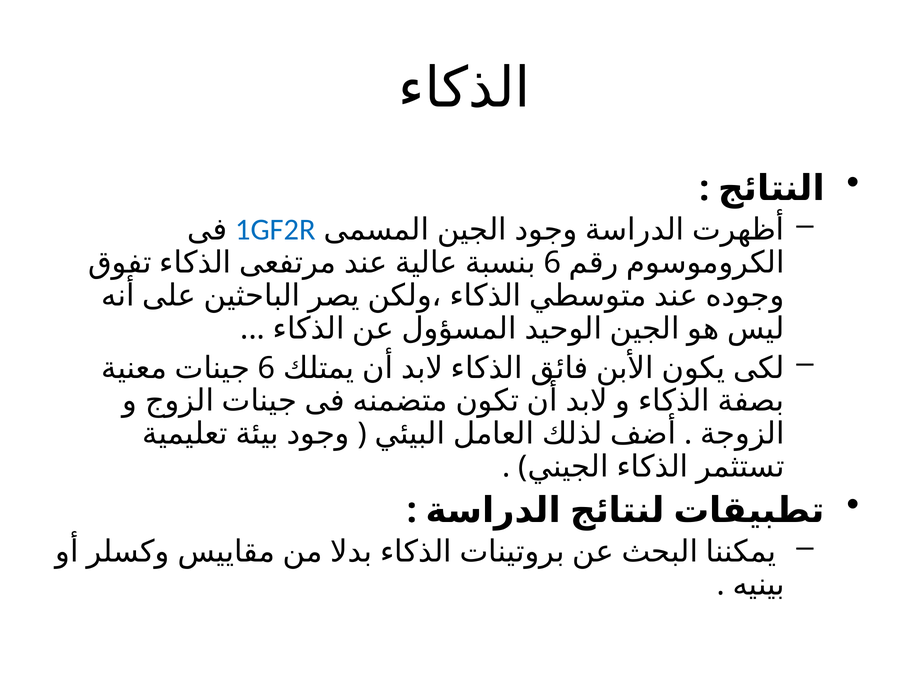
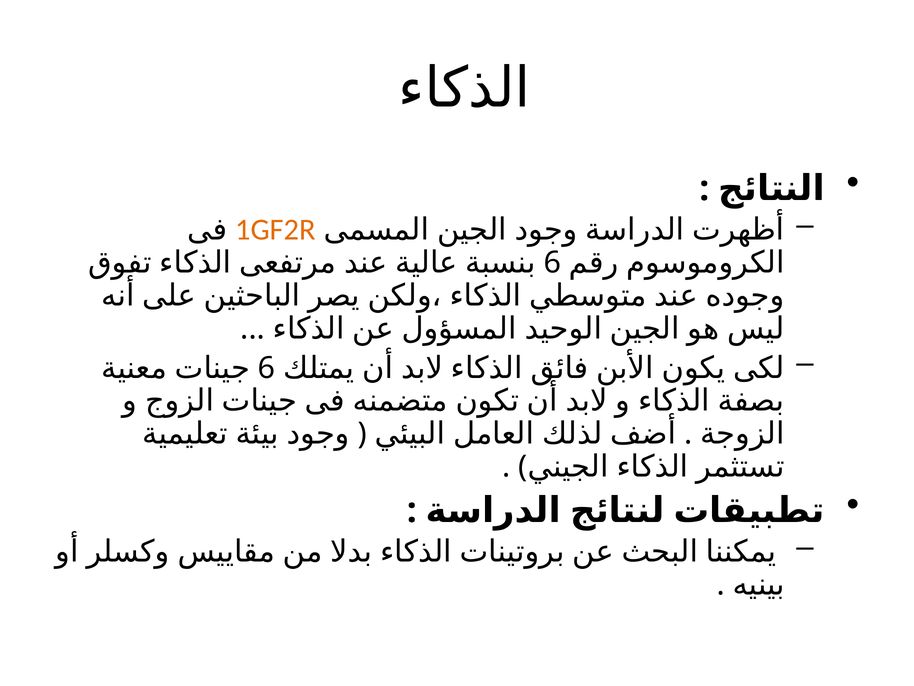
1GF2R colour: blue -> orange
